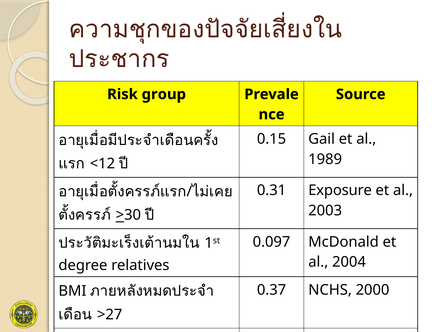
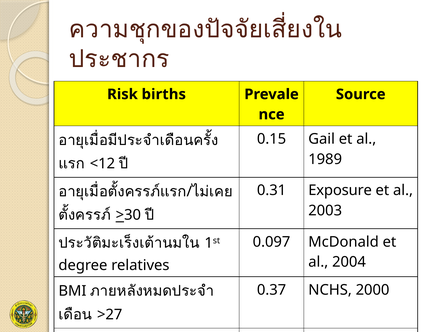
group: group -> births
